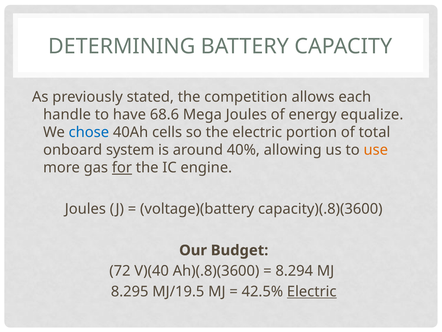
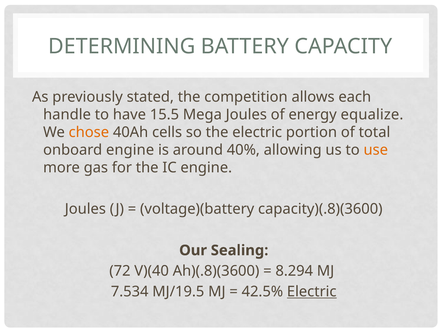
68.6: 68.6 -> 15.5
chose colour: blue -> orange
onboard system: system -> engine
for underline: present -> none
Budget: Budget -> Sealing
8.295: 8.295 -> 7.534
